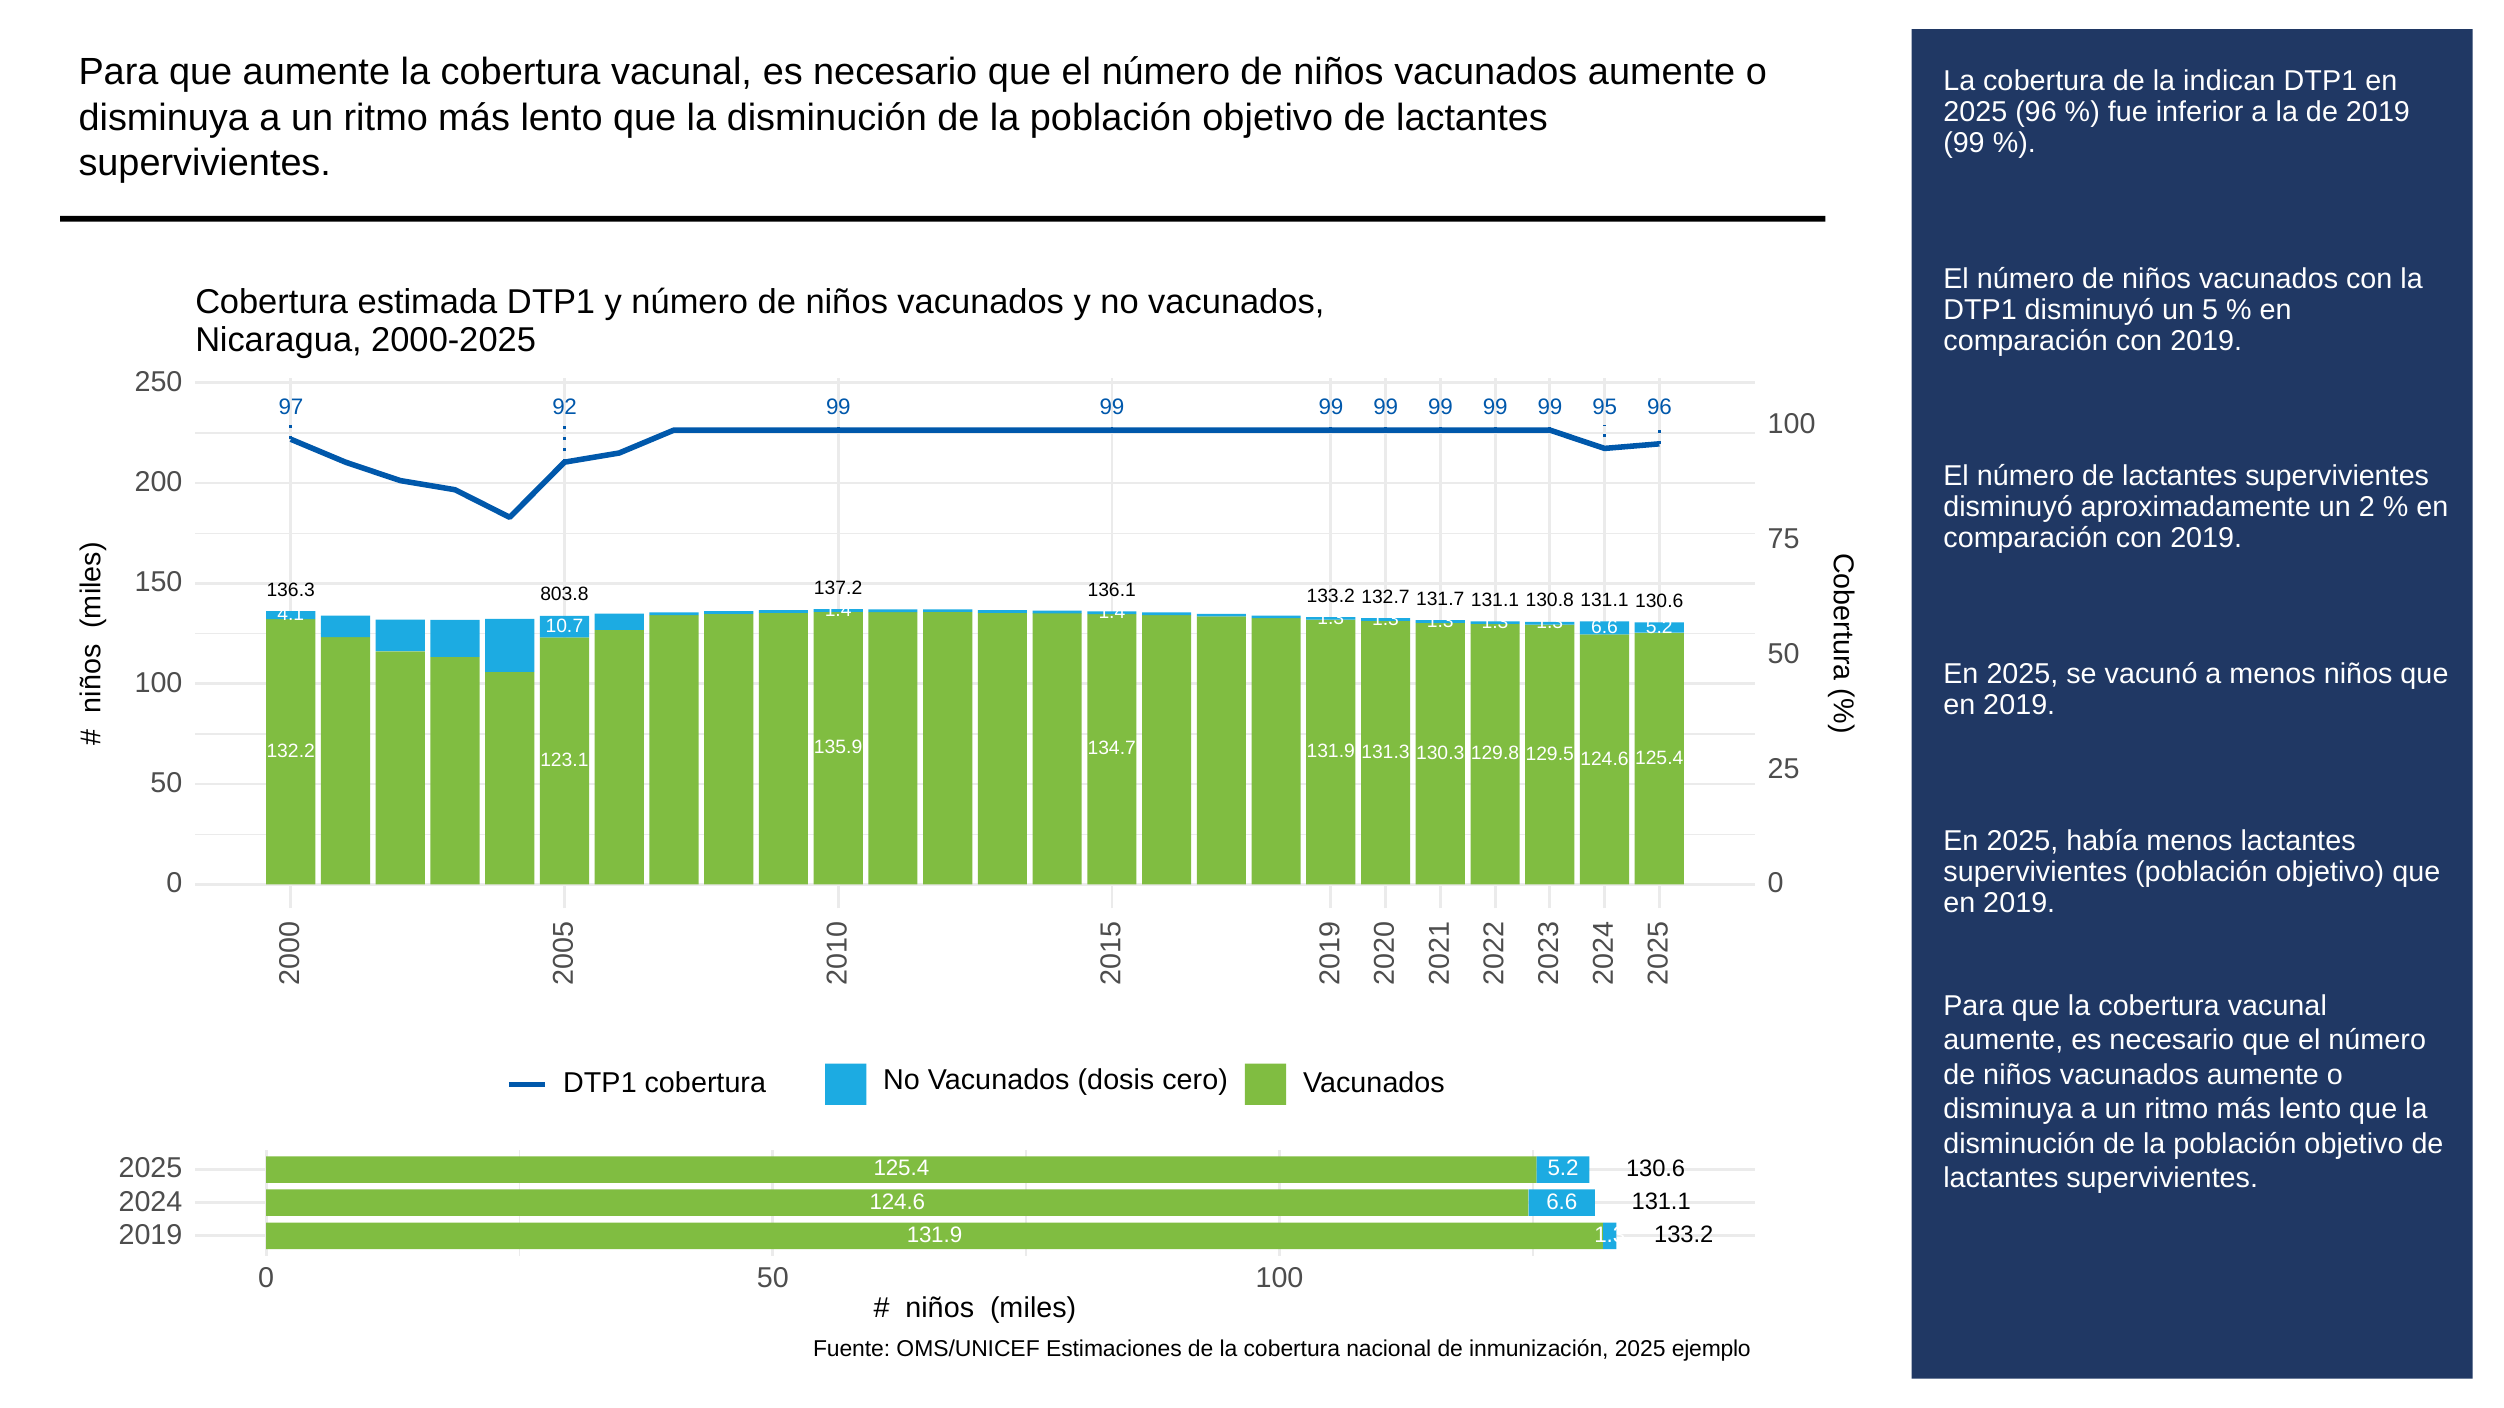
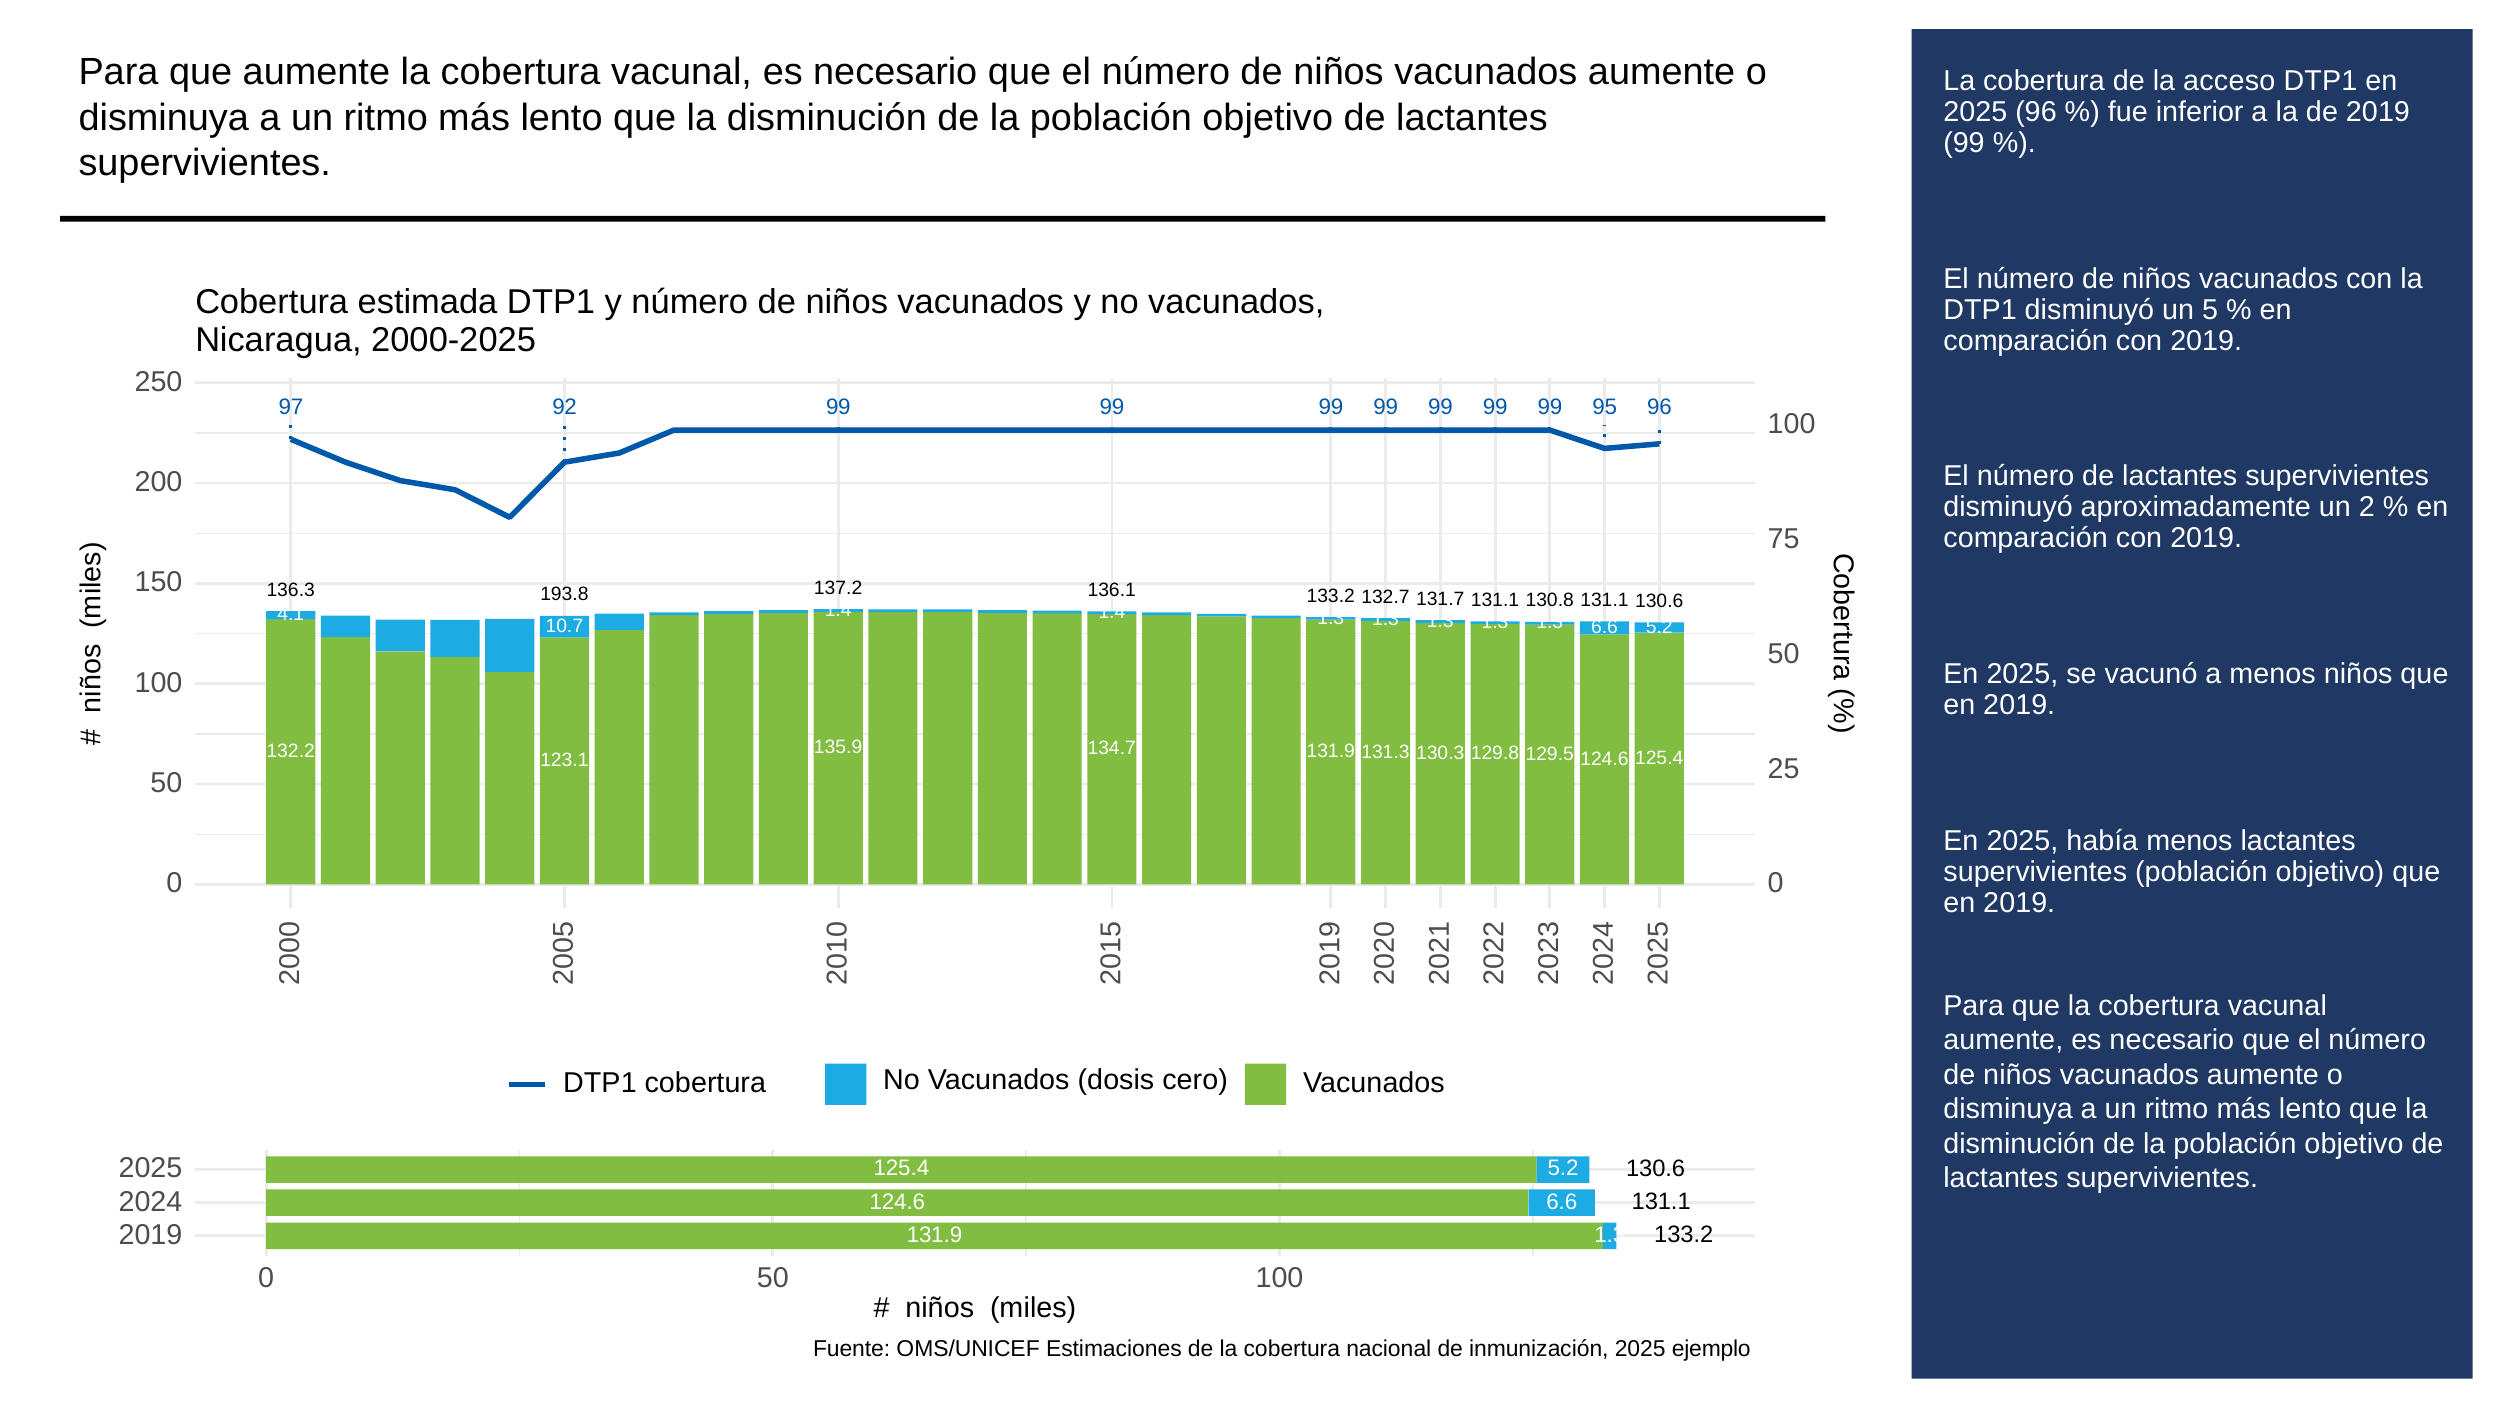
indican: indican -> acceso
803.8: 803.8 -> 193.8
